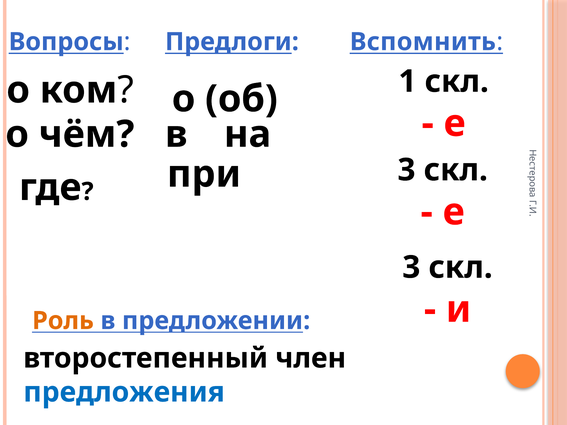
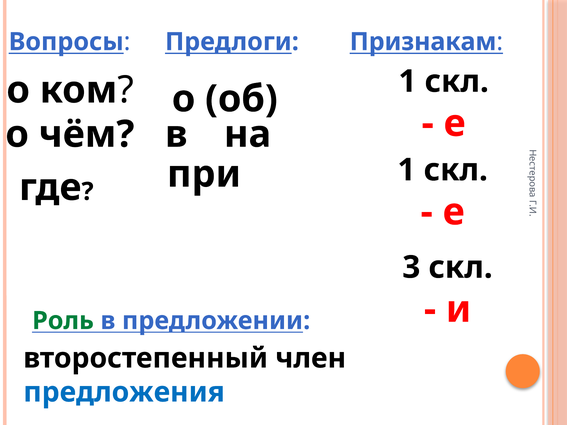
Вспомнить: Вспомнить -> Признакам
при 3: 3 -> 1
Роль colour: orange -> green
